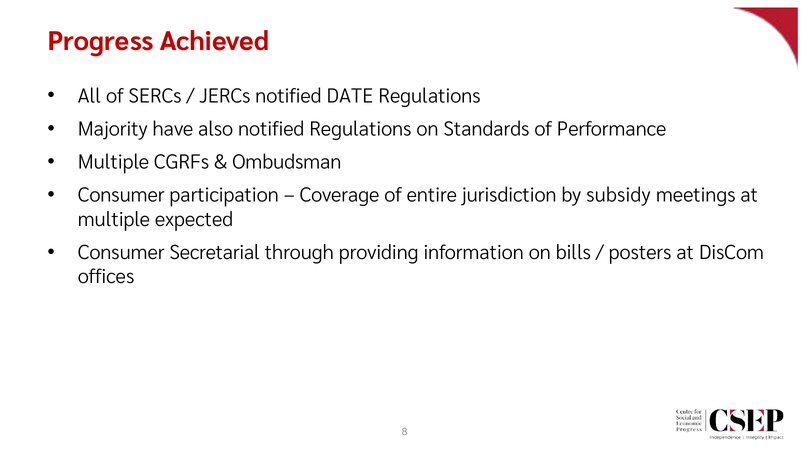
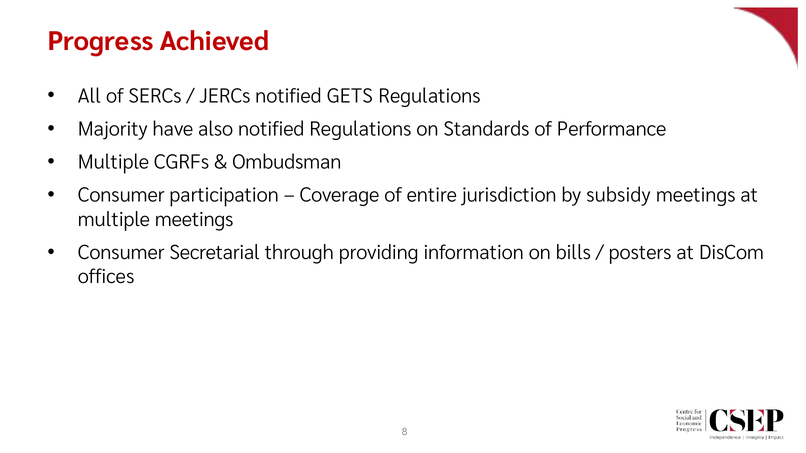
DATE: DATE -> GETS
multiple expected: expected -> meetings
